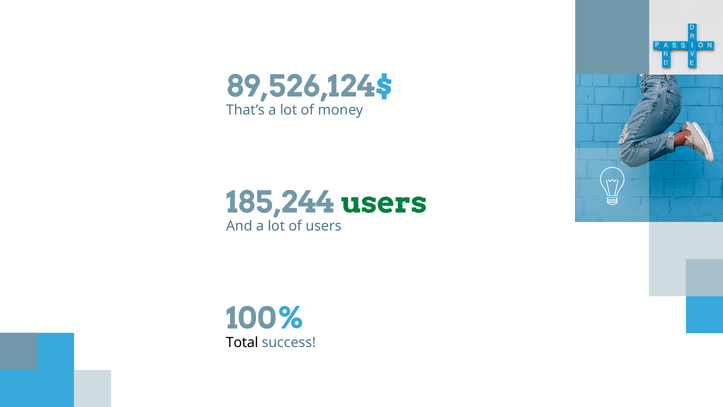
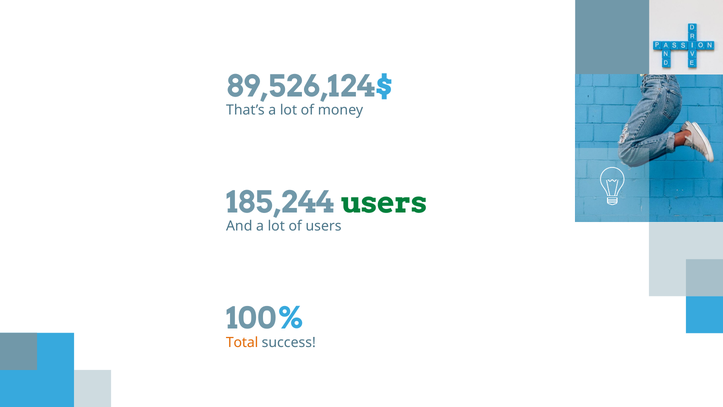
Total colour: black -> orange
